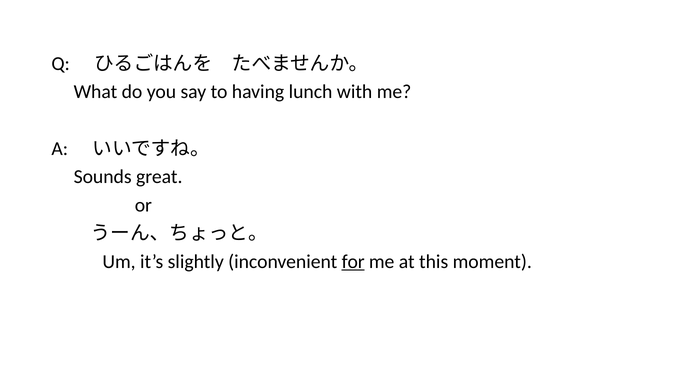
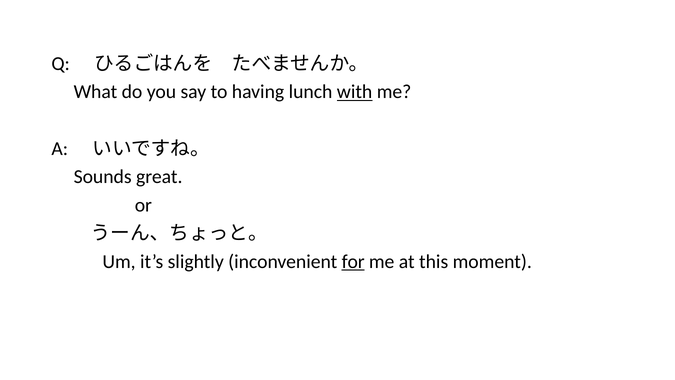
with underline: none -> present
